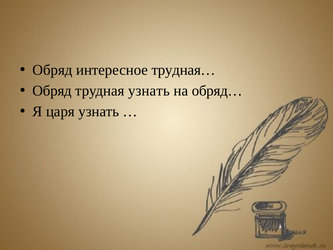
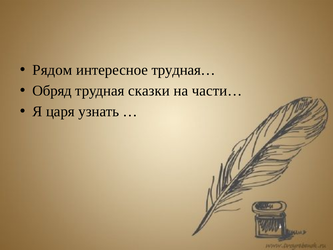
Обряд at (52, 70): Обряд -> Рядом
трудная узнать: узнать -> сказки
обряд…: обряд… -> части…
